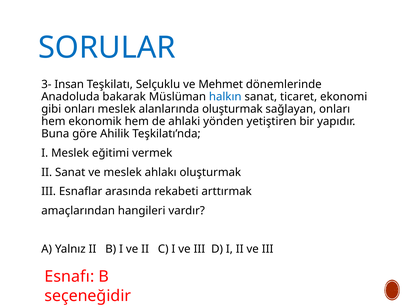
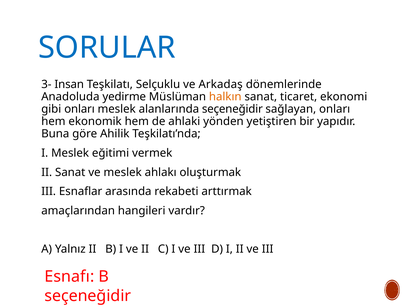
Mehmet: Mehmet -> Arkadaş
bakarak: bakarak -> yedirme
halkın colour: blue -> orange
alanlarında oluşturmak: oluşturmak -> seçeneğidir
